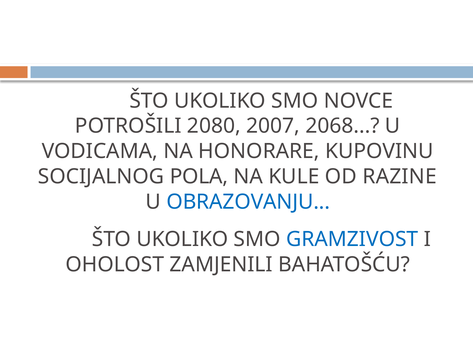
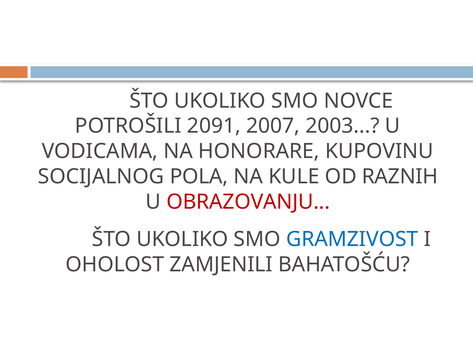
2080: 2080 -> 2091
2068: 2068 -> 2003
RAZINE: RAZINE -> RAZNIH
OBRAZOVANJU colour: blue -> red
